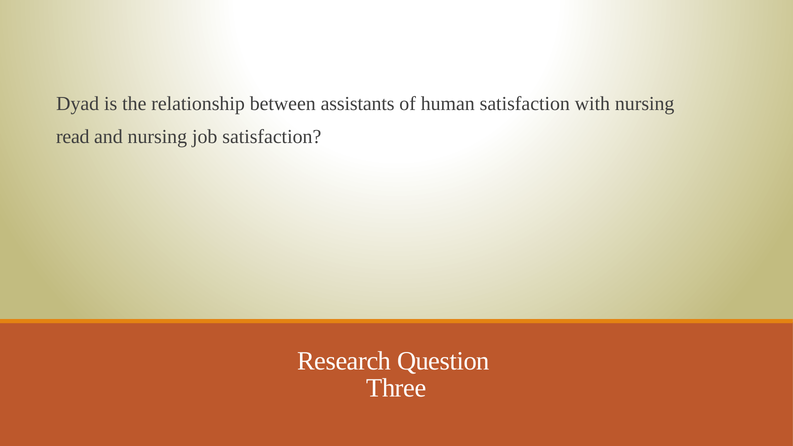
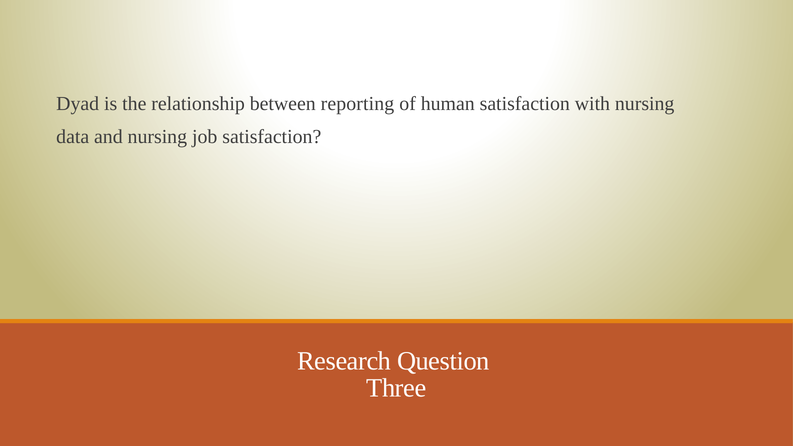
assistants: assistants -> reporting
read: read -> data
